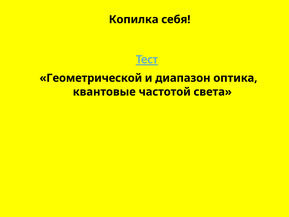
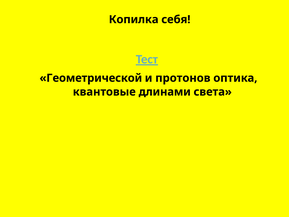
диапазон: диапазон -> протонов
частотой: частотой -> длинами
